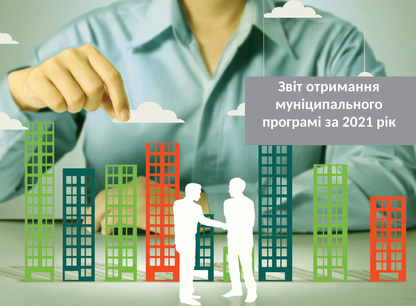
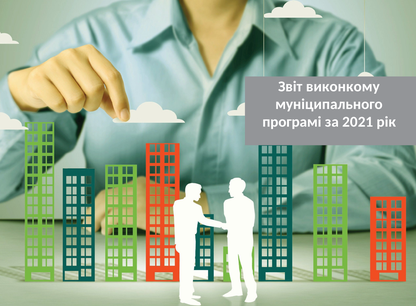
отримання: отримання -> виконкому
